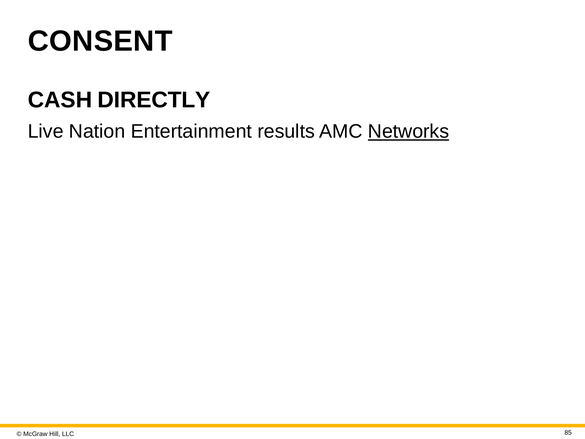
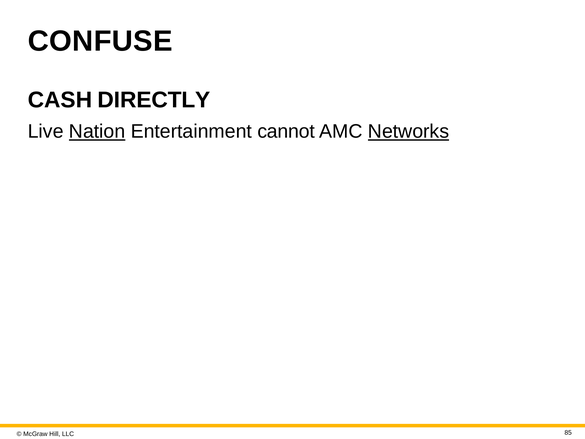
CONSENT: CONSENT -> CONFUSE
Nation underline: none -> present
results: results -> cannot
